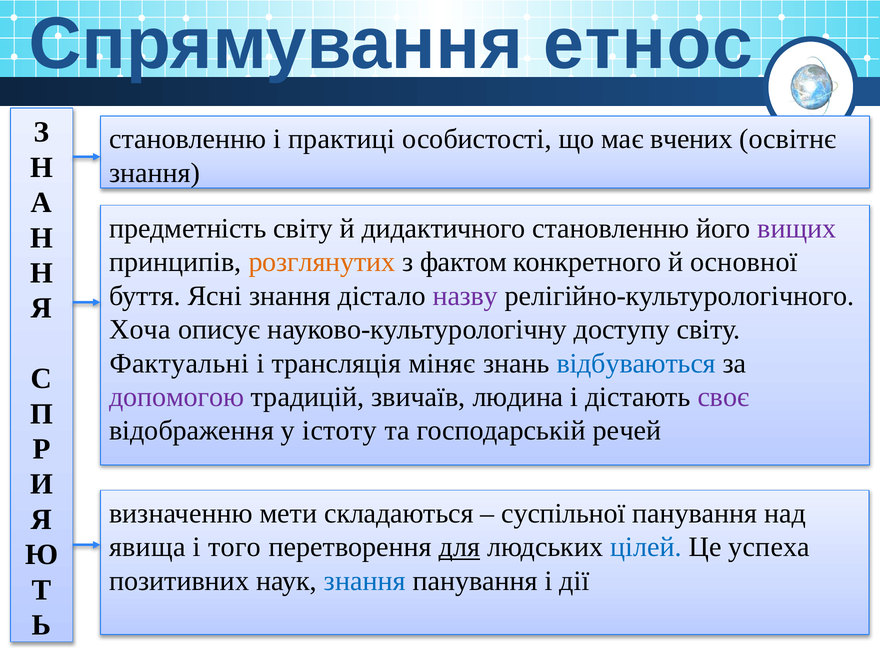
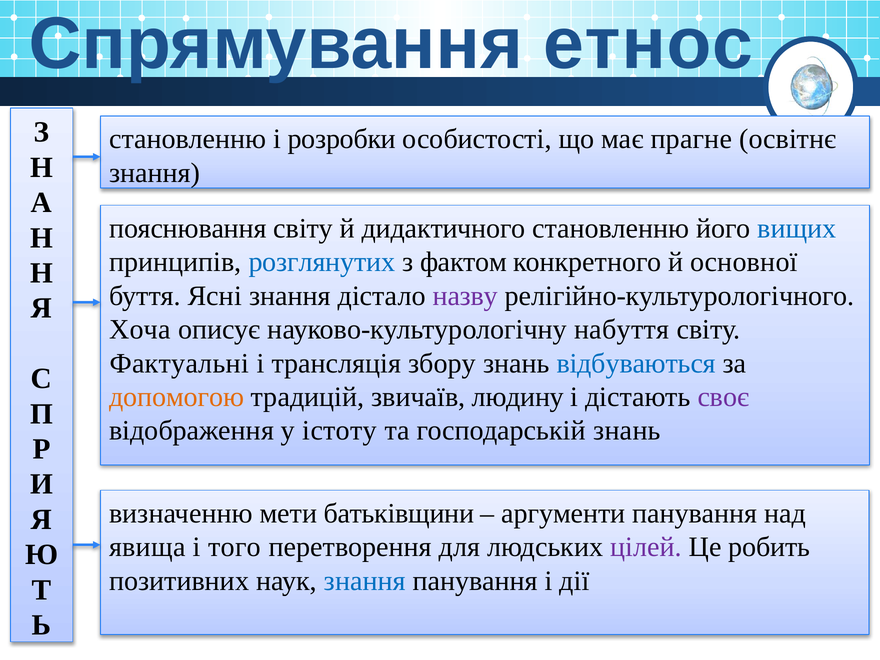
практиці: практиці -> розробки
вчених: вчених -> прагне
предметність: предметність -> пояснювання
вищих colour: purple -> blue
розглянутих colour: orange -> blue
доступу: доступу -> набуття
міняє: міняє -> збору
допомогою colour: purple -> orange
людина: людина -> людину
господарській речей: речей -> знань
складаються: складаються -> батьківщини
суспільної: суспільної -> аргументи
для underline: present -> none
цілей colour: blue -> purple
успеха: успеха -> робить
